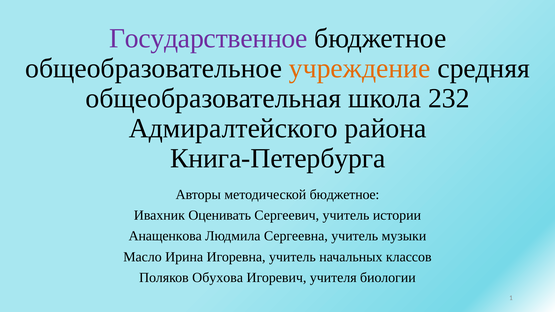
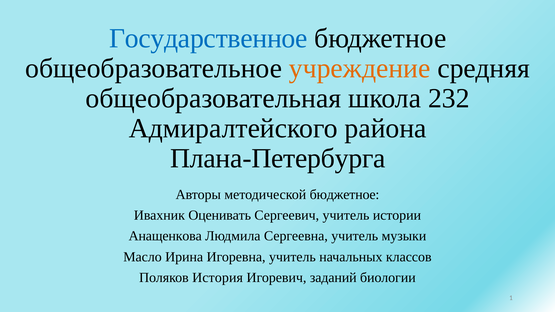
Государственное colour: purple -> blue
Книга-Петербурга: Книга-Петербурга -> Плана-Петербурга
Обухова: Обухова -> История
учителя: учителя -> заданий
